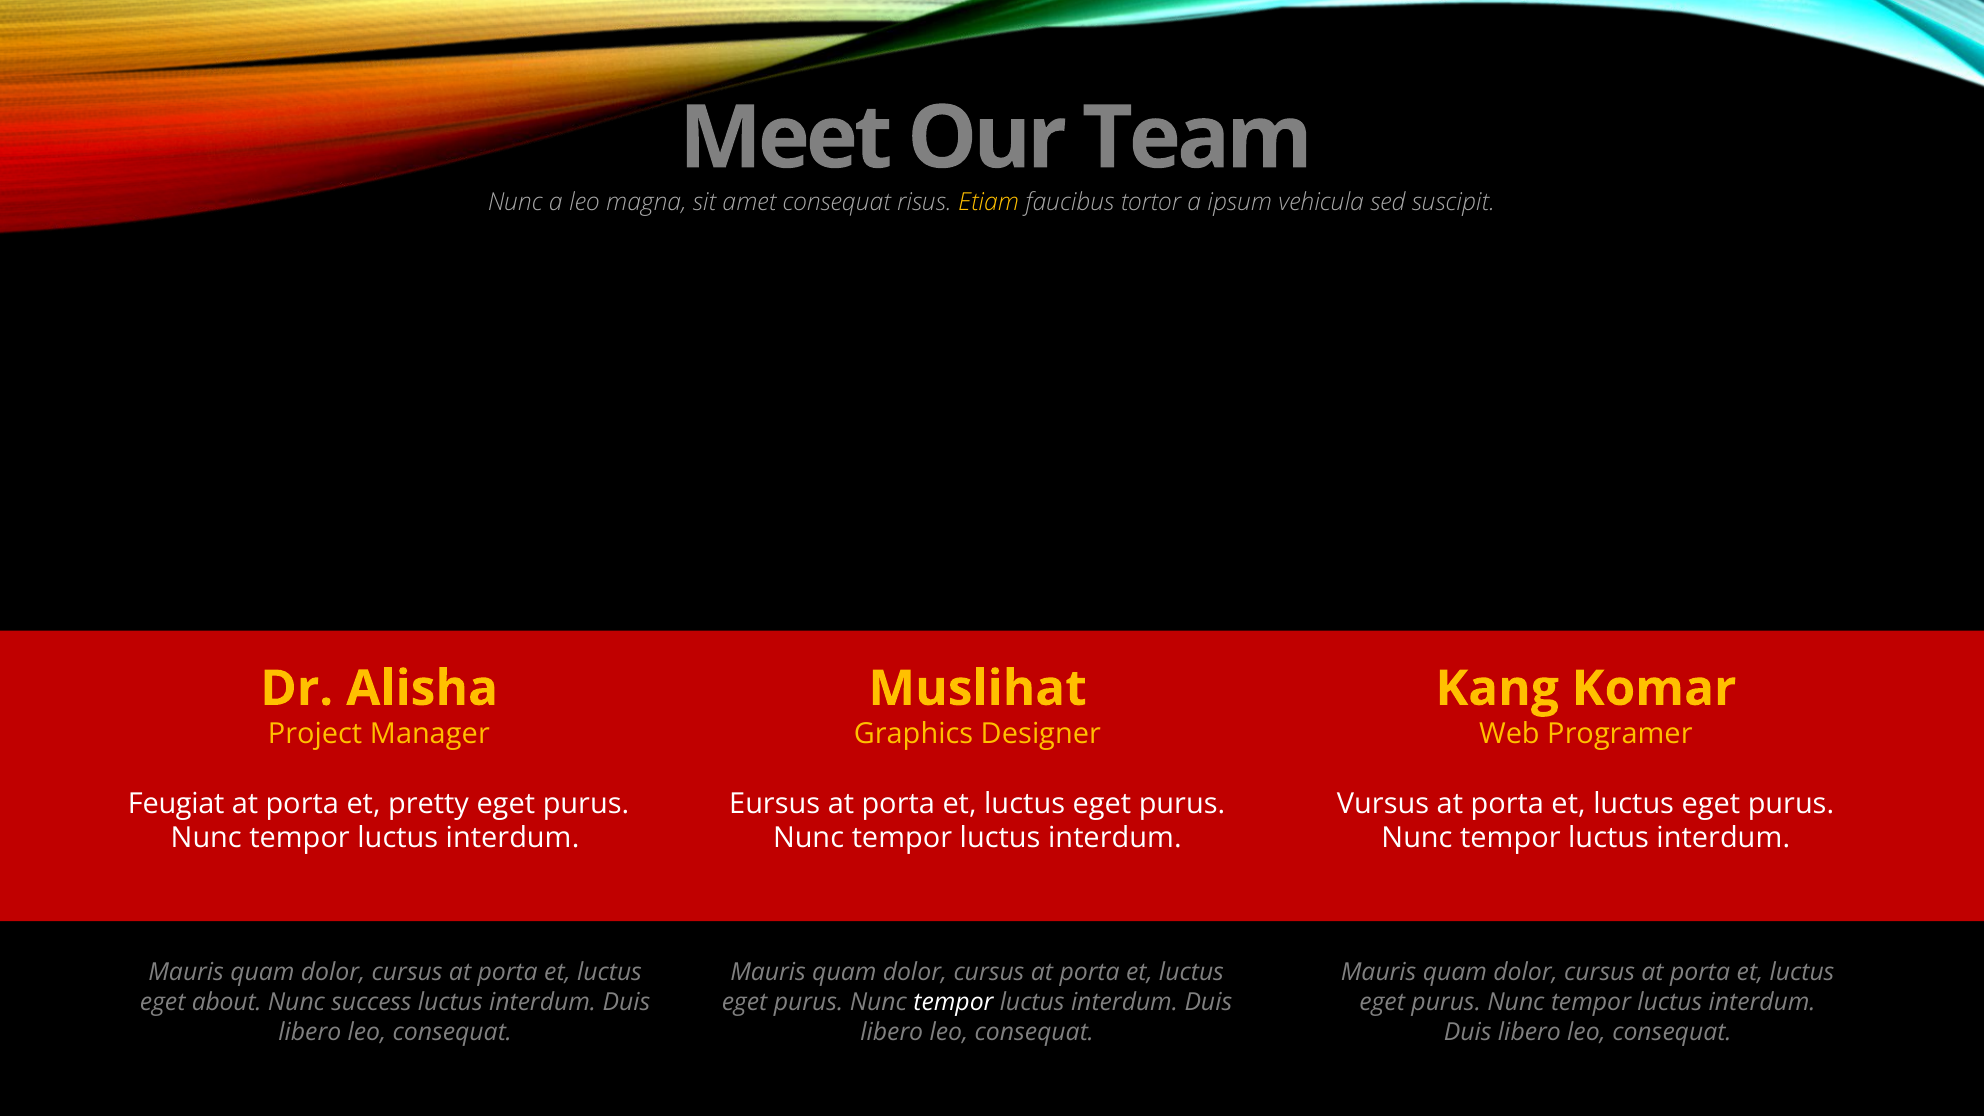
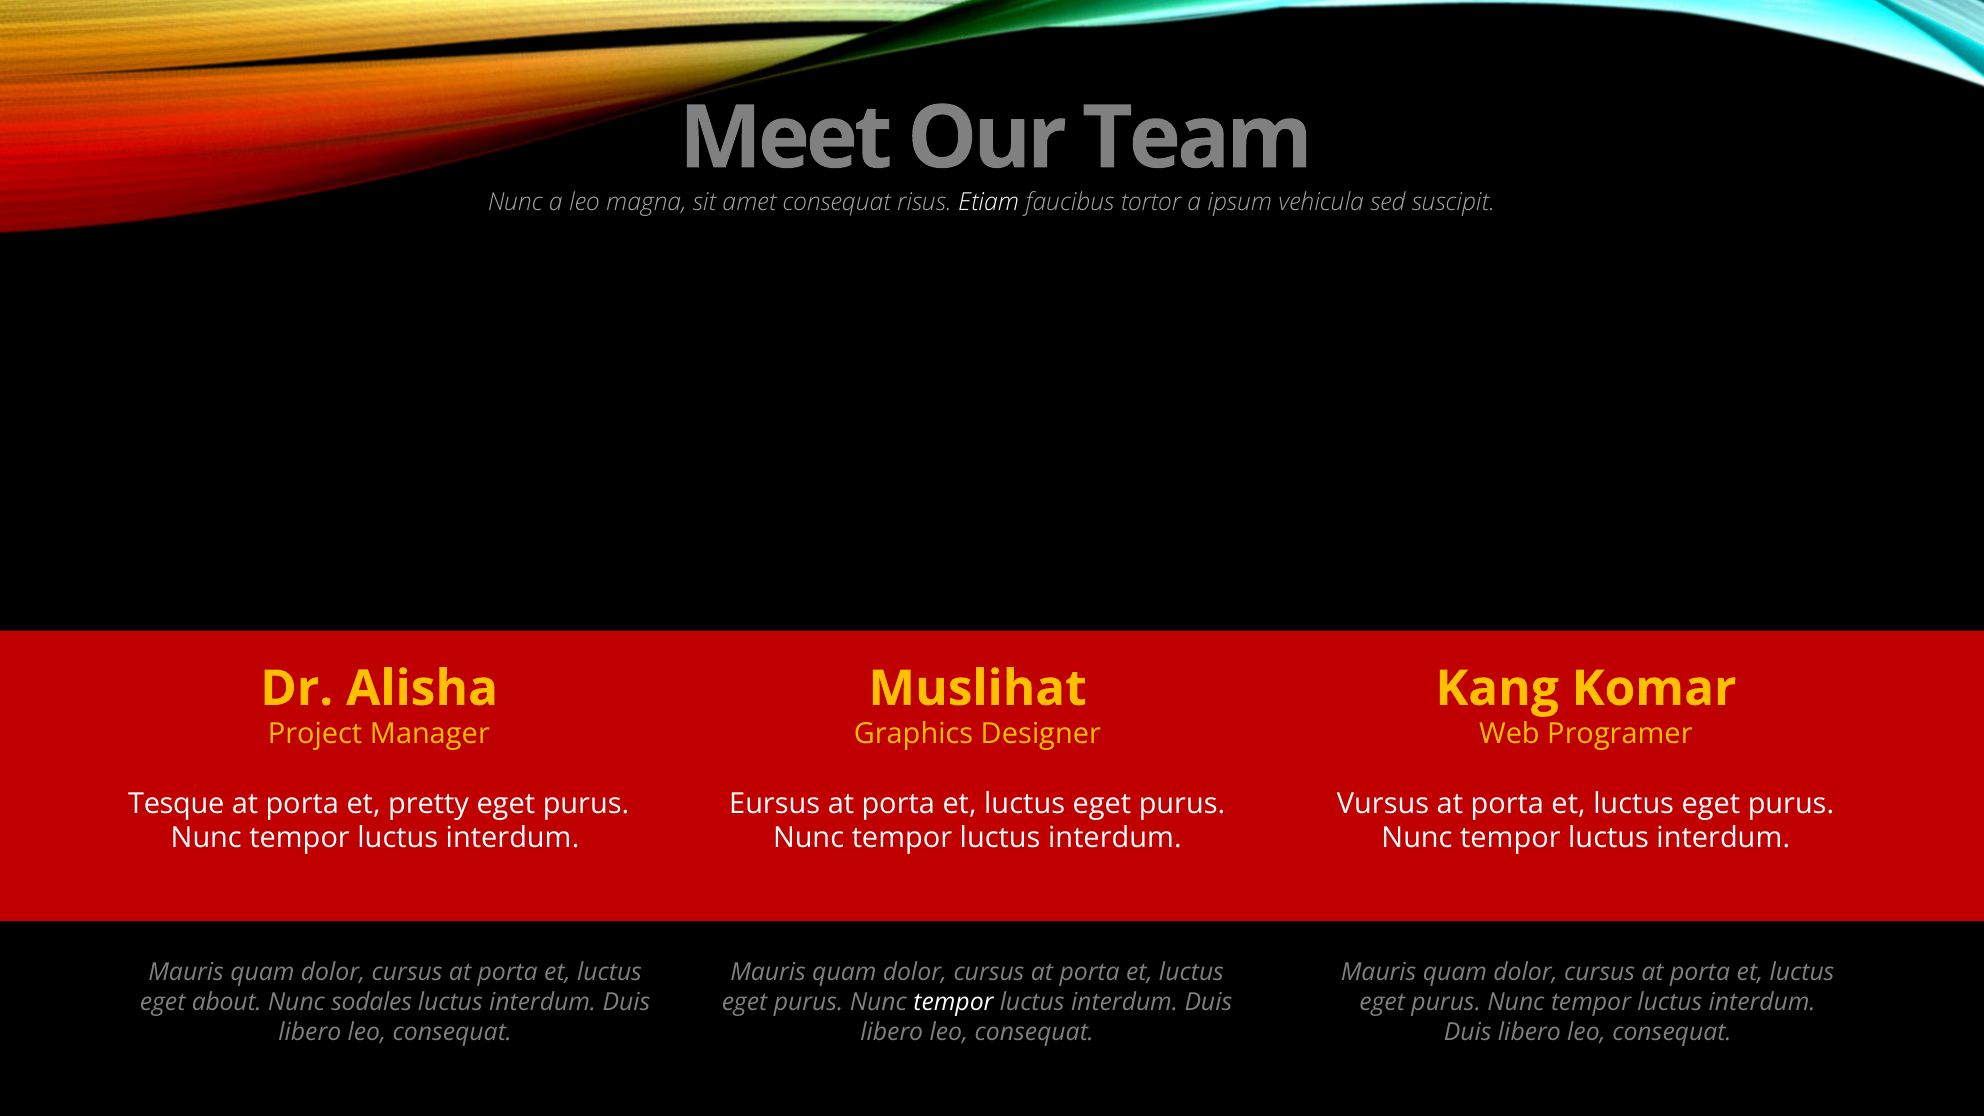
Etiam colour: yellow -> white
Feugiat: Feugiat -> Tesque
success: success -> sodales
